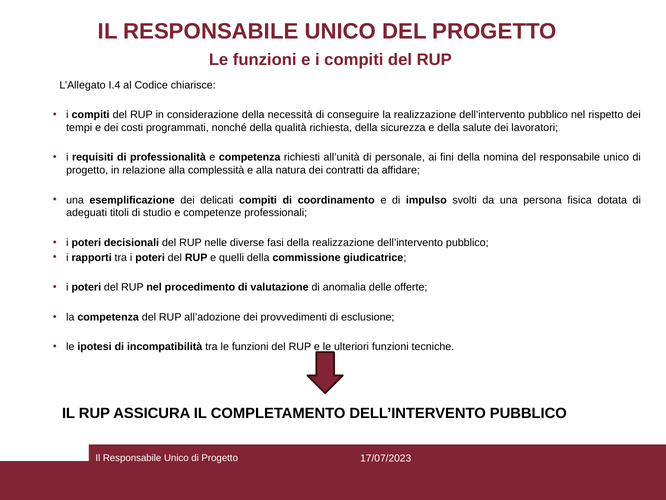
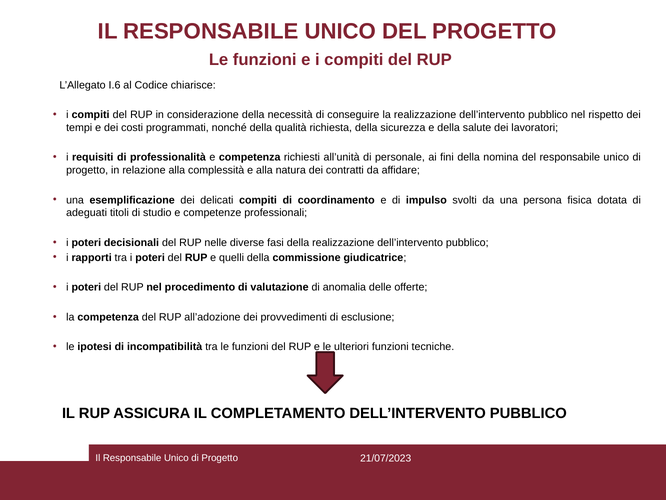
I.4: I.4 -> I.6
17/07/2023: 17/07/2023 -> 21/07/2023
